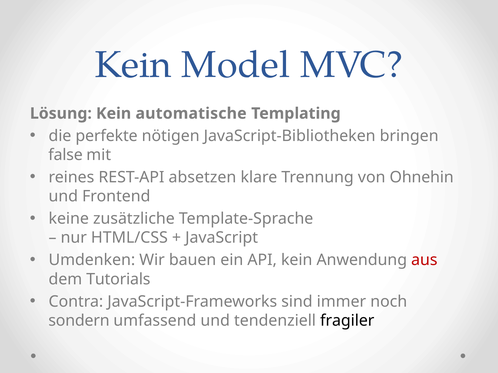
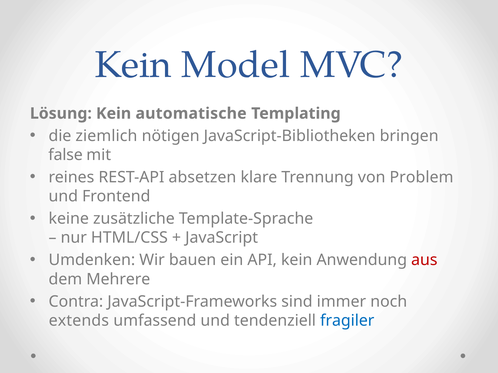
perfekte: perfekte -> ziemlich
Ohnehin: Ohnehin -> Problem
Tutorials: Tutorials -> Mehrere
sondern: sondern -> extends
fragiler colour: black -> blue
